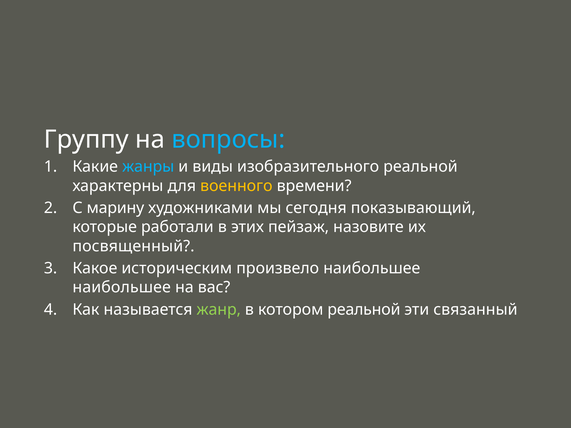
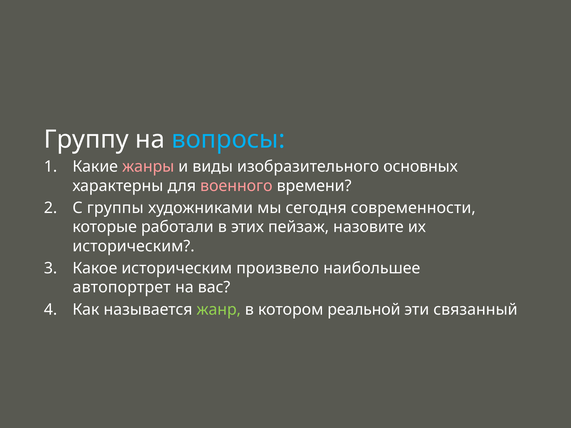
жанры colour: light blue -> pink
изобразительного реальной: реальной -> основных
военного colour: yellow -> pink
марину: марину -> группы
показывающий: показывающий -> современности
посвященный at (133, 246): посвященный -> историческим
наибольшее at (122, 288): наибольшее -> автопортрет
